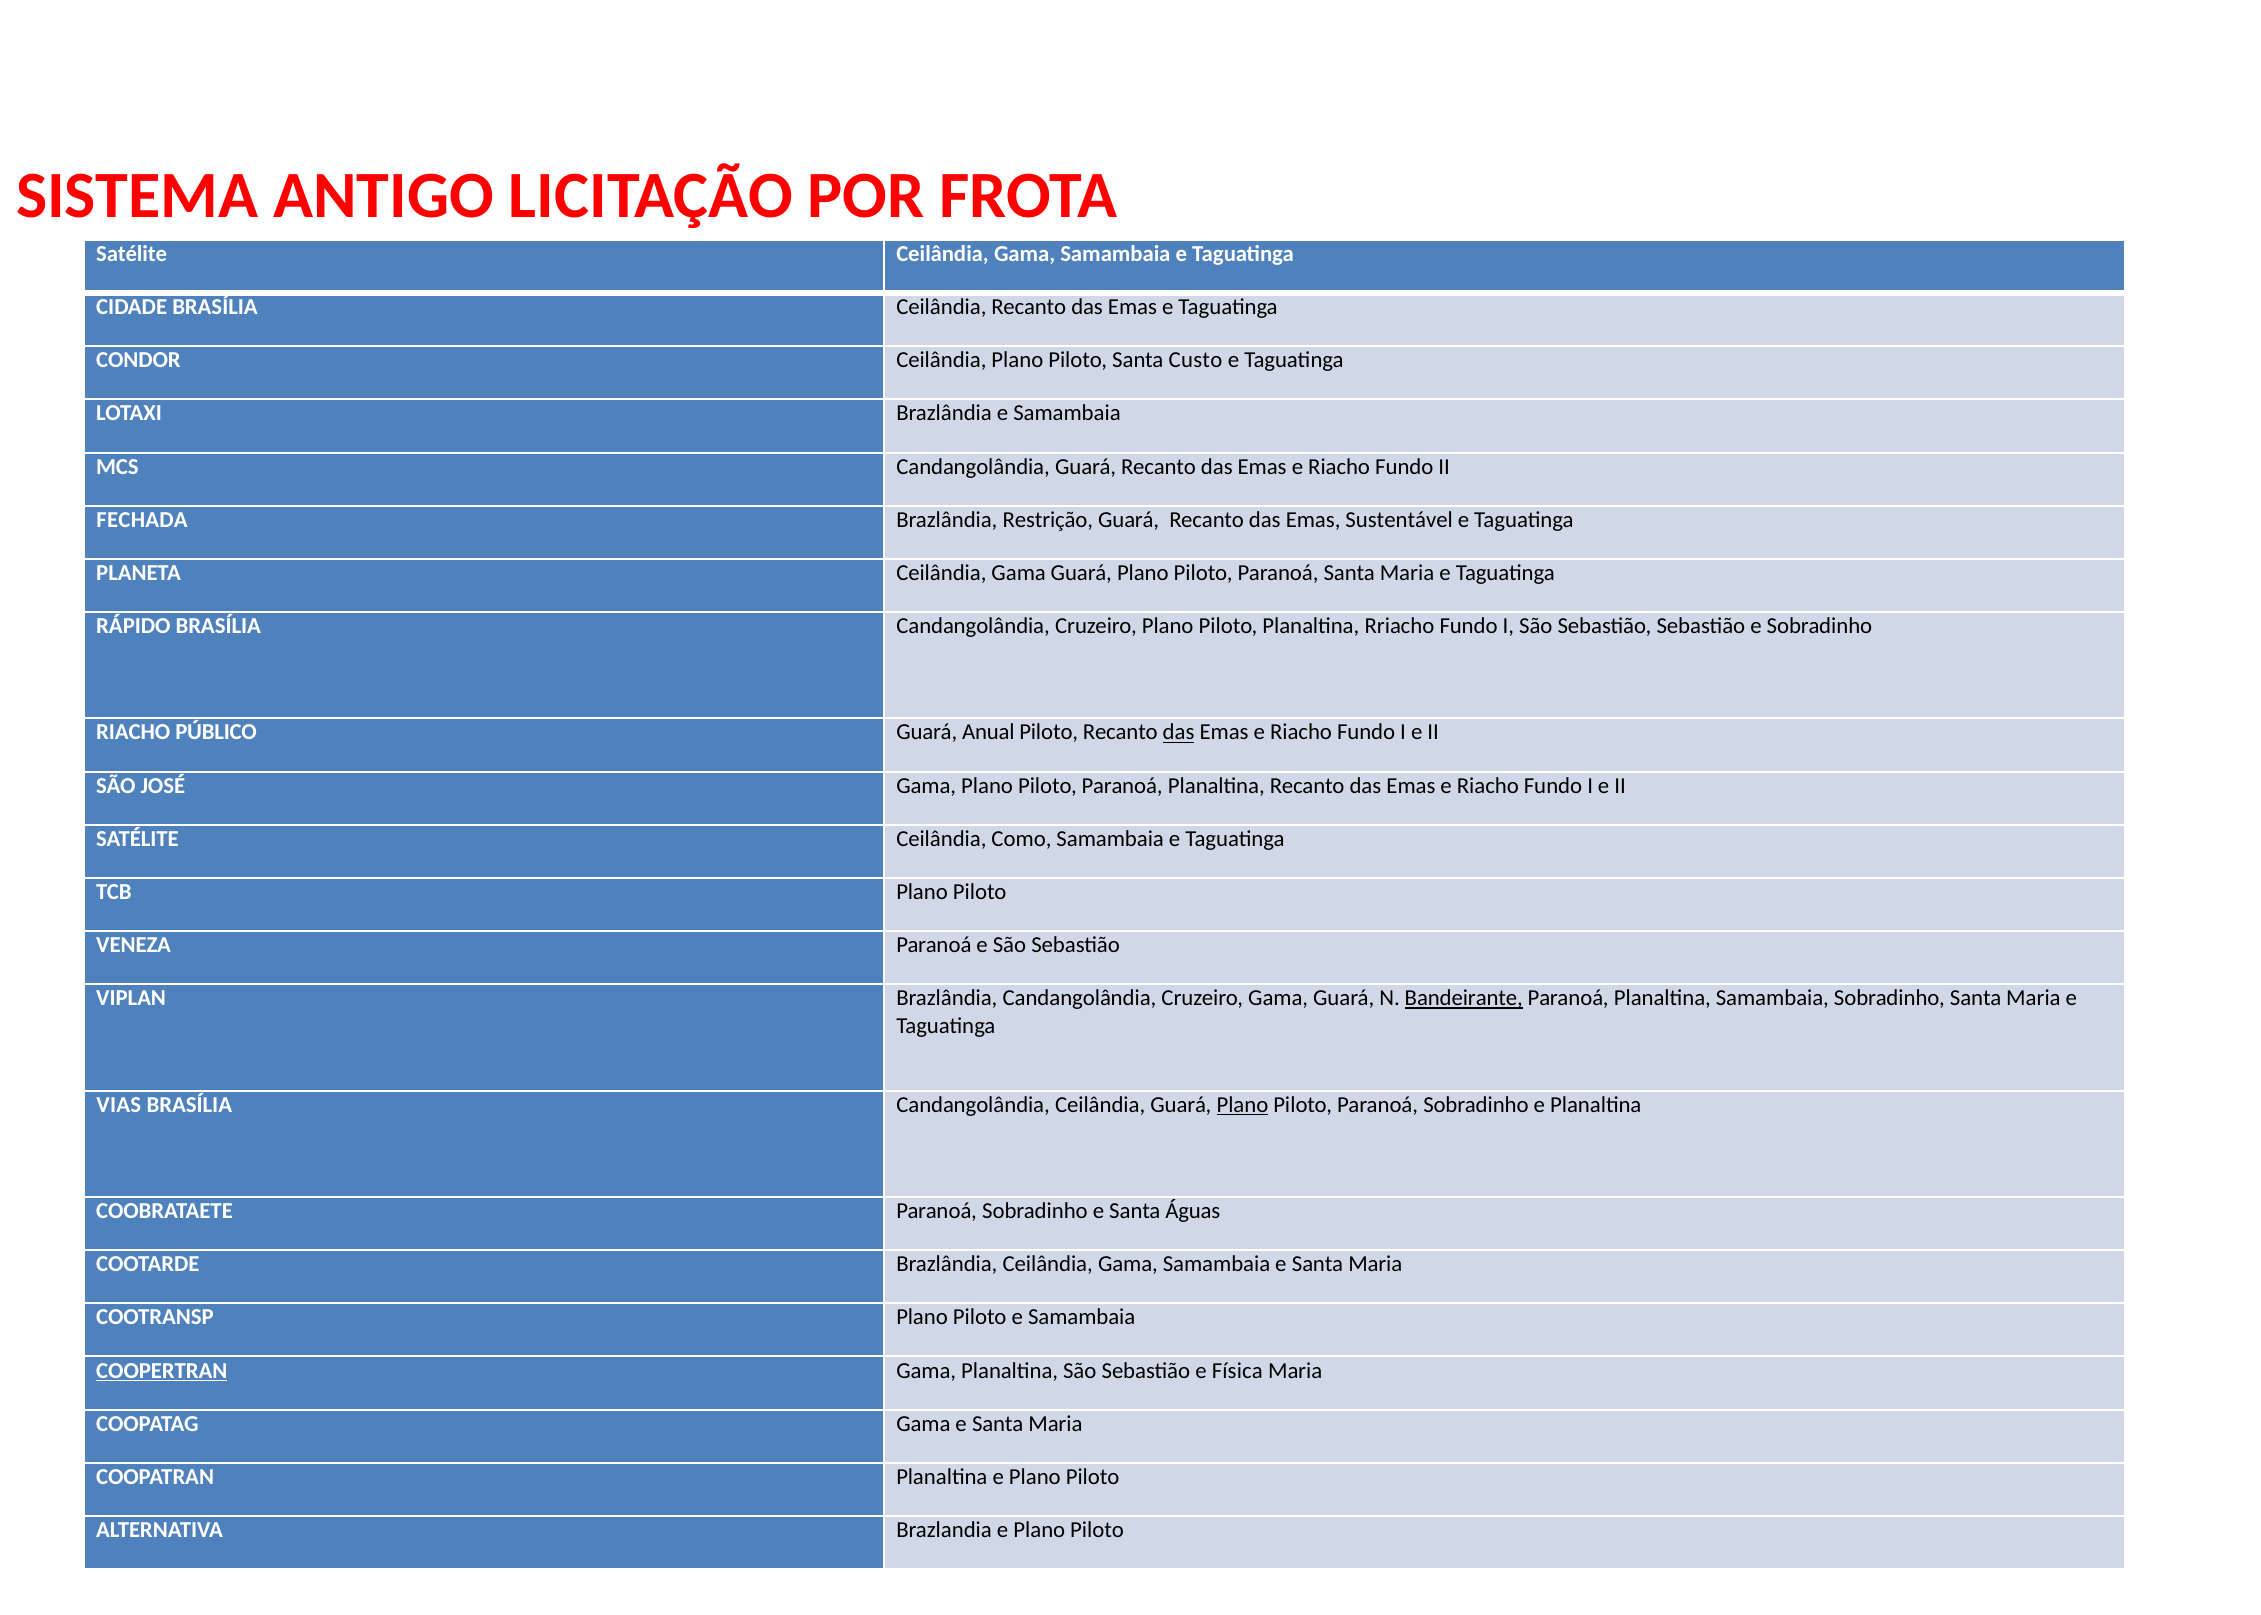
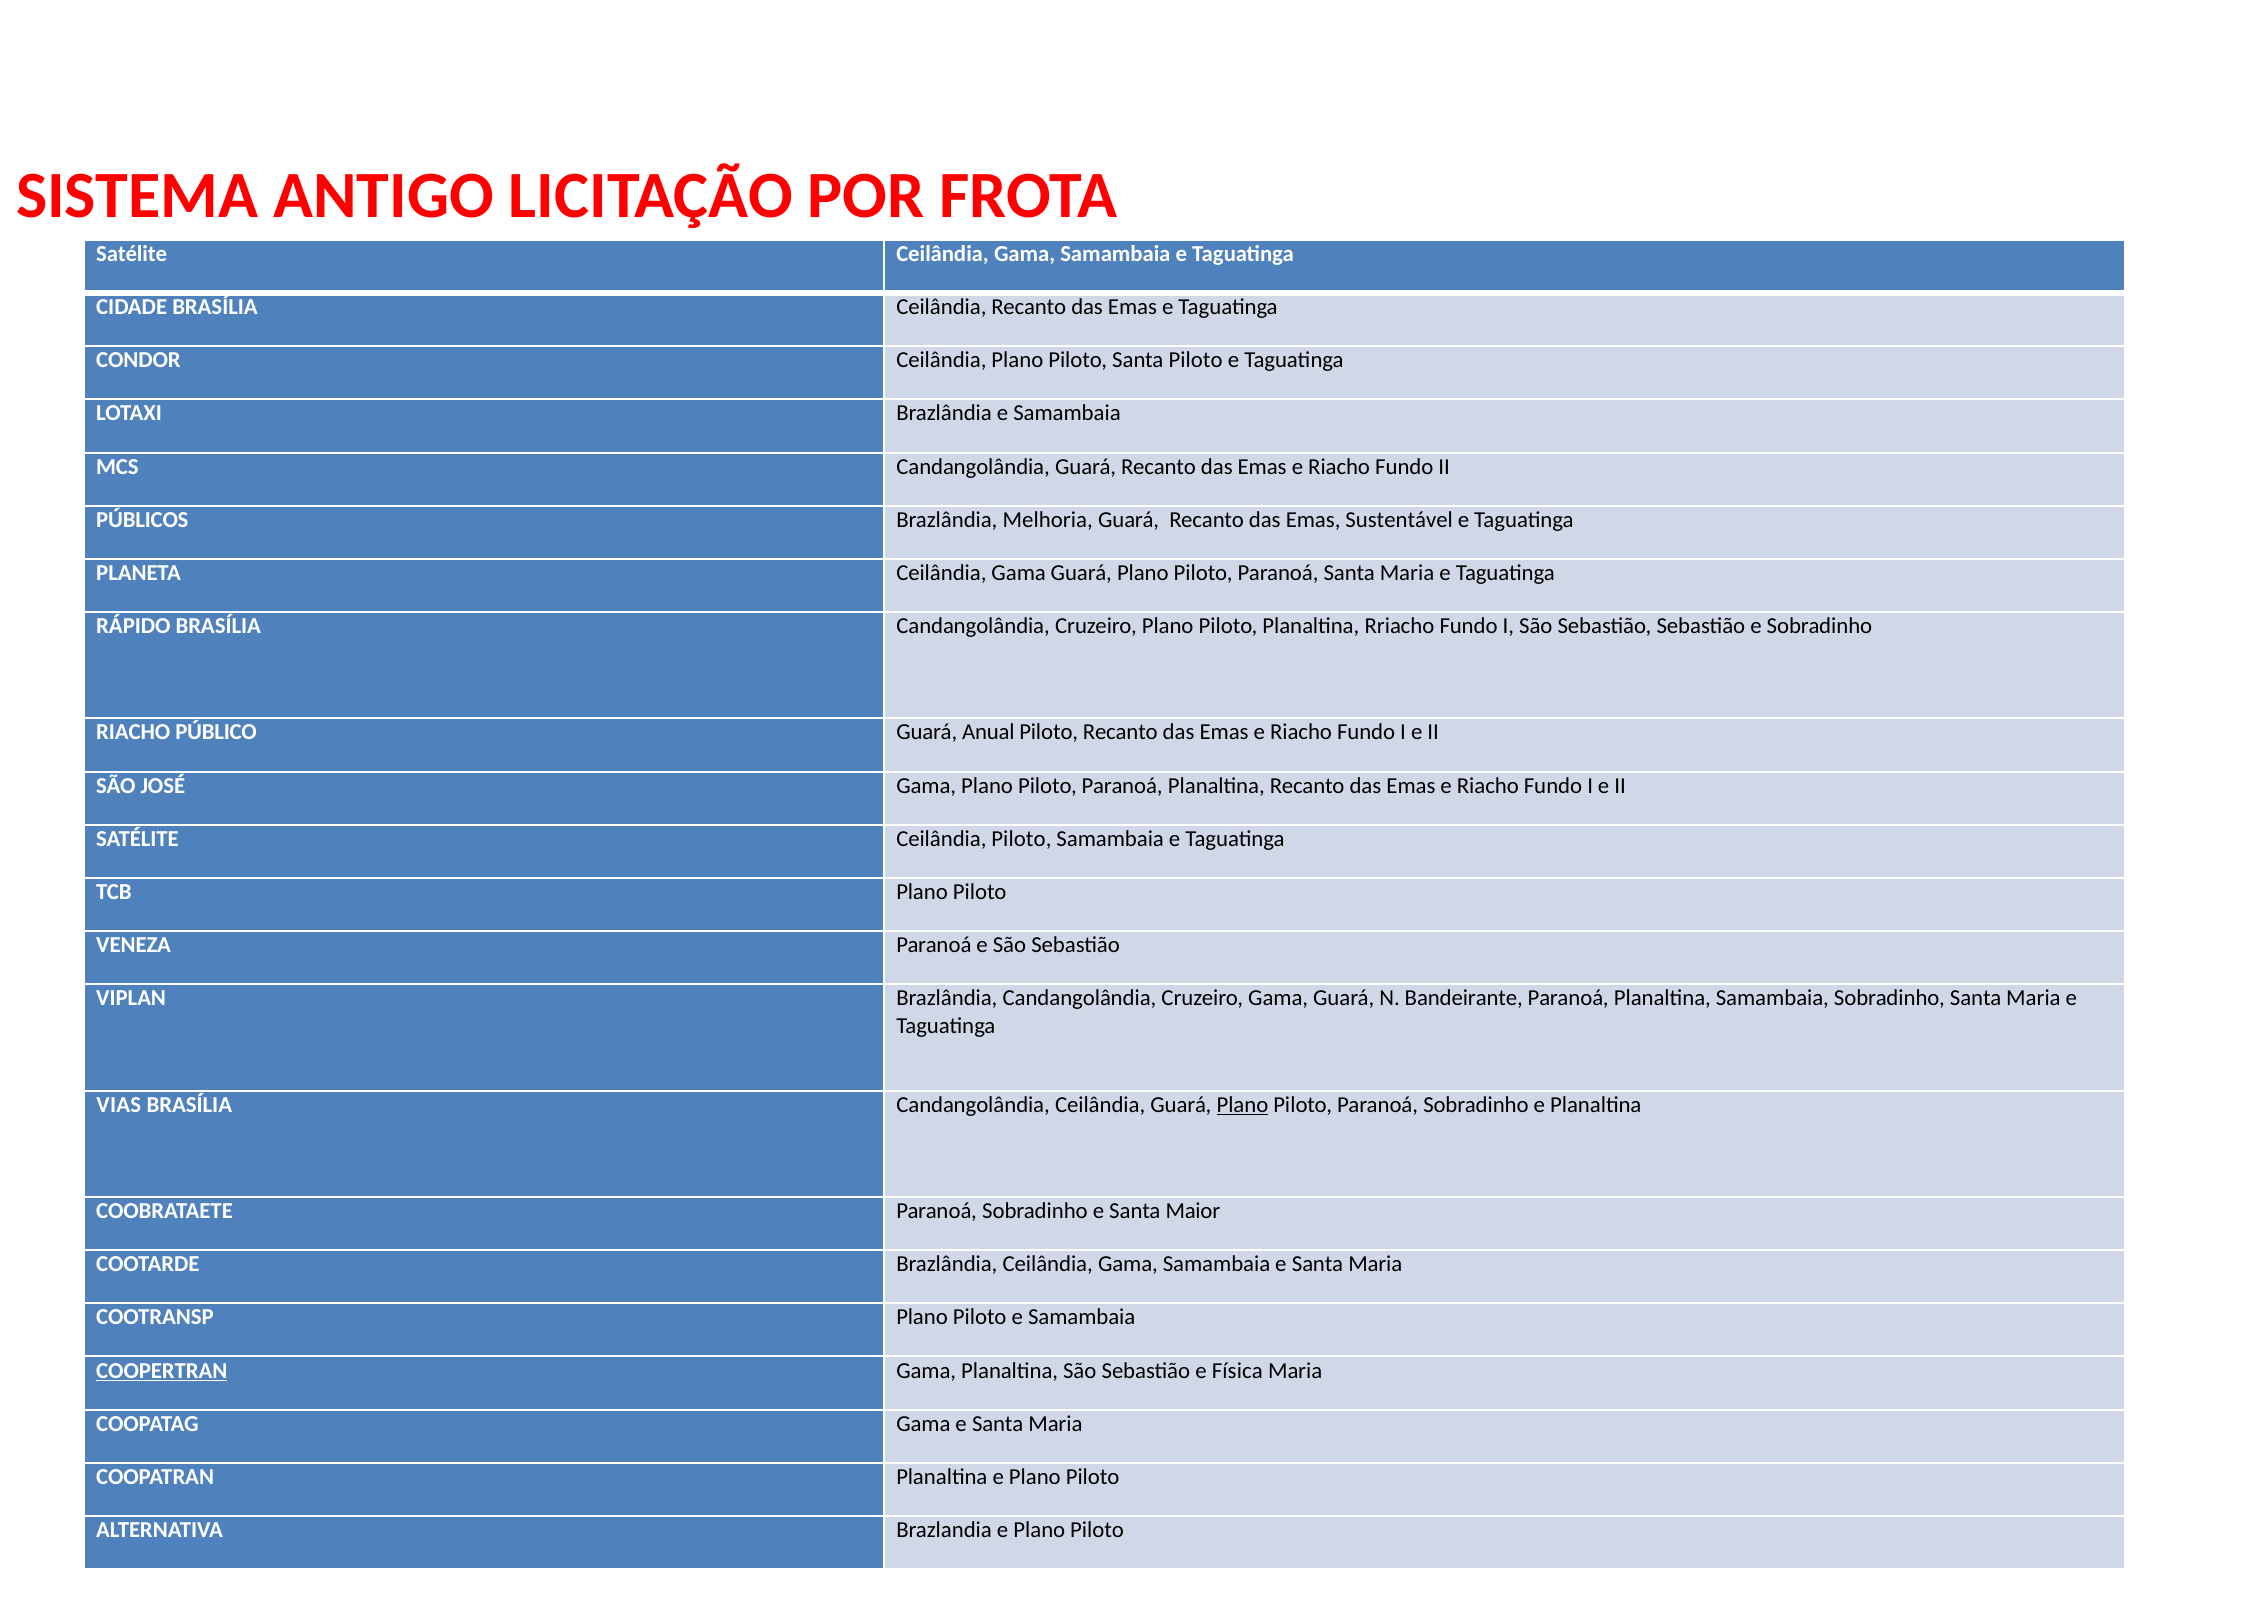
Santa Custo: Custo -> Piloto
FECHADA: FECHADA -> PÚBLICOS
Restrição: Restrição -> Melhoria
das at (1179, 732) underline: present -> none
Ceilândia Como: Como -> Piloto
Bandeirante underline: present -> none
Águas: Águas -> Maior
